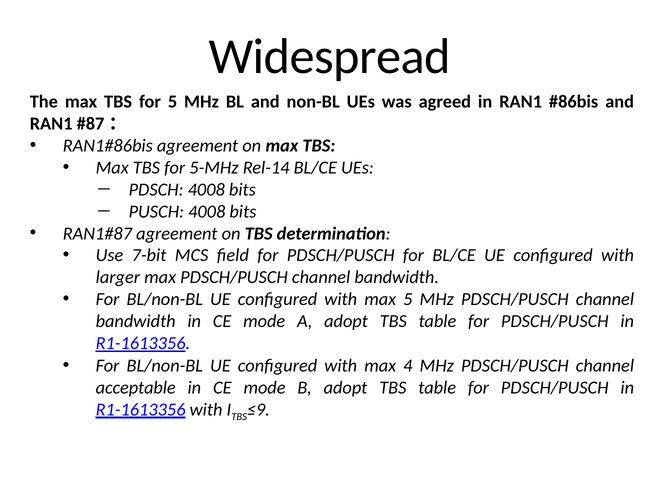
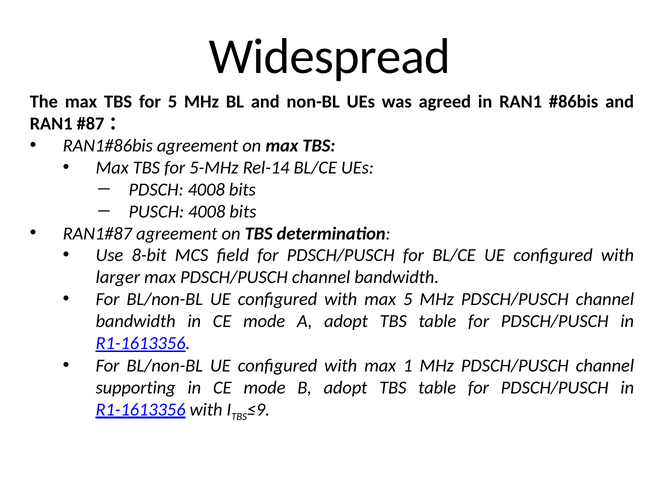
7-bit: 7-bit -> 8-bit
4: 4 -> 1
acceptable: acceptable -> supporting
